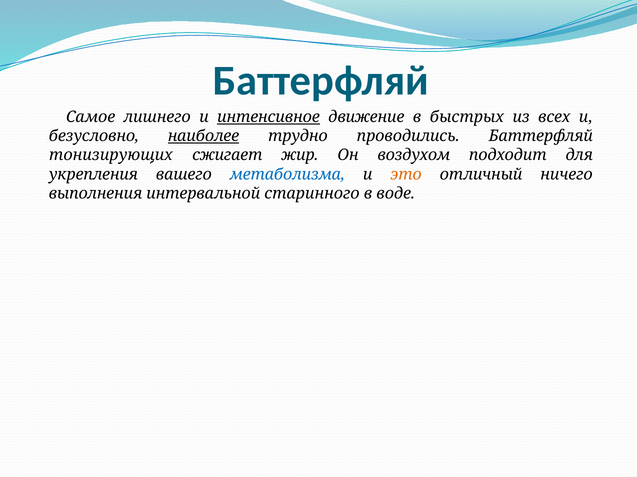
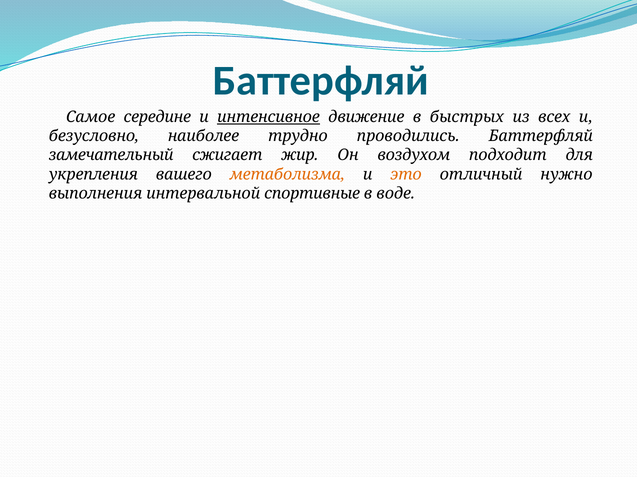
лишнего: лишнего -> середине
наиболее underline: present -> none
тонизирующих: тонизирующих -> замечательный
метаболизма colour: blue -> orange
ничего: ничего -> нужно
старинного: старинного -> спортивные
